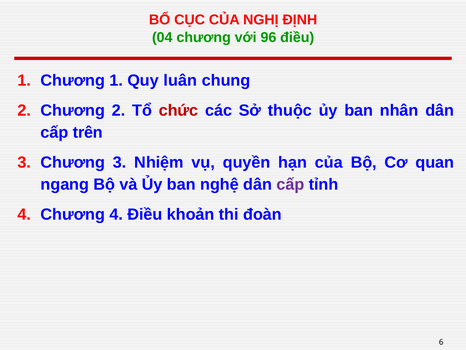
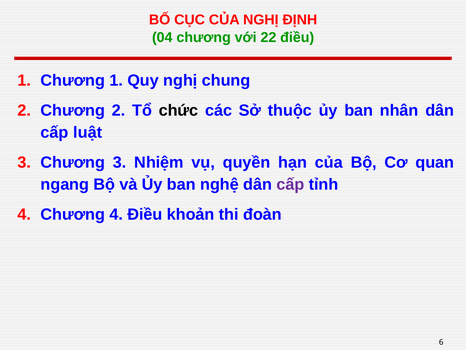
96: 96 -> 22
Quy luân: luân -> nghị
chức colour: red -> black
trên: trên -> luật
